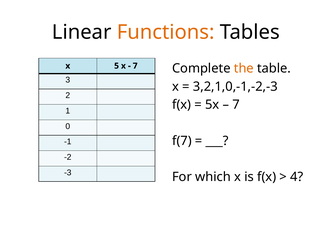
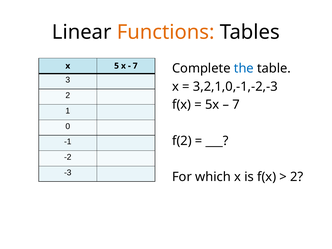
the colour: orange -> blue
f(7: f(7 -> f(2
4 at (297, 177): 4 -> 2
